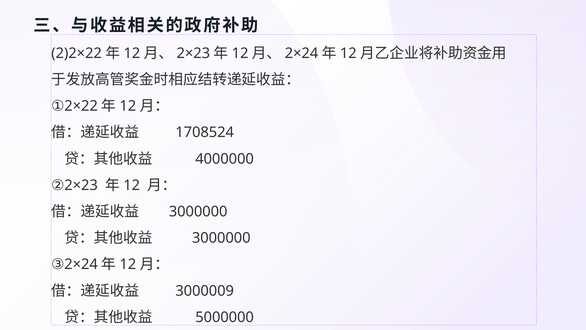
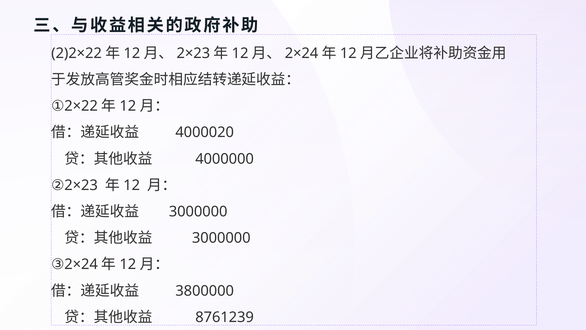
1708524: 1708524 -> 4000020
3000009: 3000009 -> 3800000
5000000: 5000000 -> 8761239
